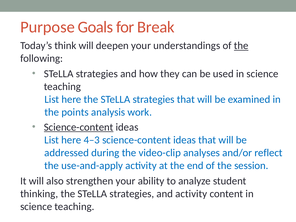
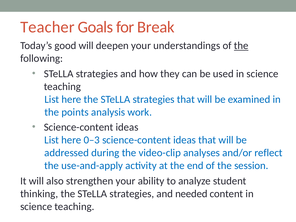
Purpose: Purpose -> Teacher
think: think -> good
Science-content at (79, 127) underline: present -> none
4–3: 4–3 -> 0–3
and activity: activity -> needed
